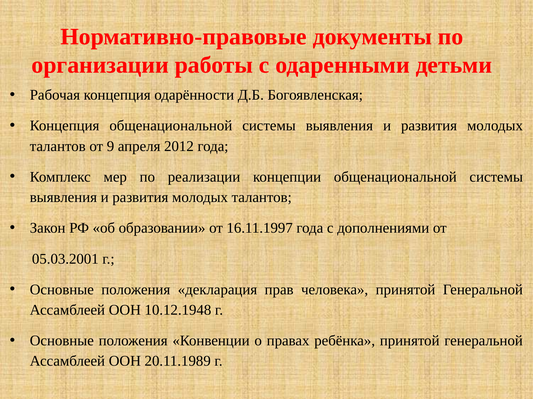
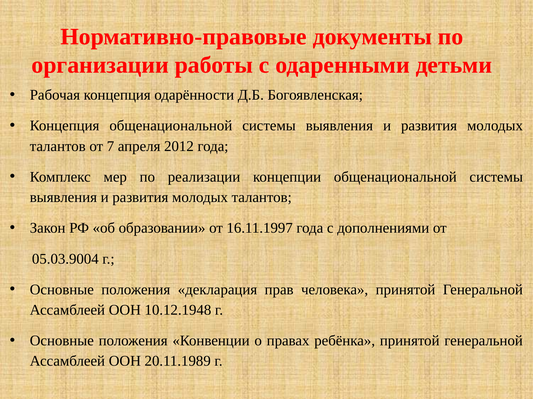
9: 9 -> 7
05.03.2001: 05.03.2001 -> 05.03.9004
